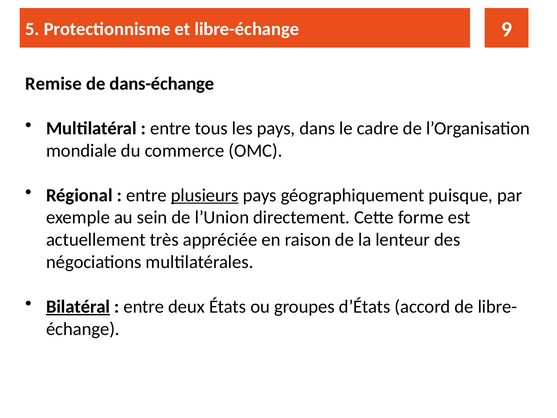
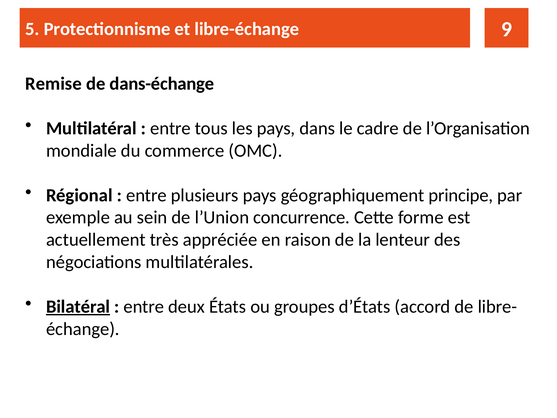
plusieurs underline: present -> none
puisque: puisque -> principe
directement: directement -> concurrence
